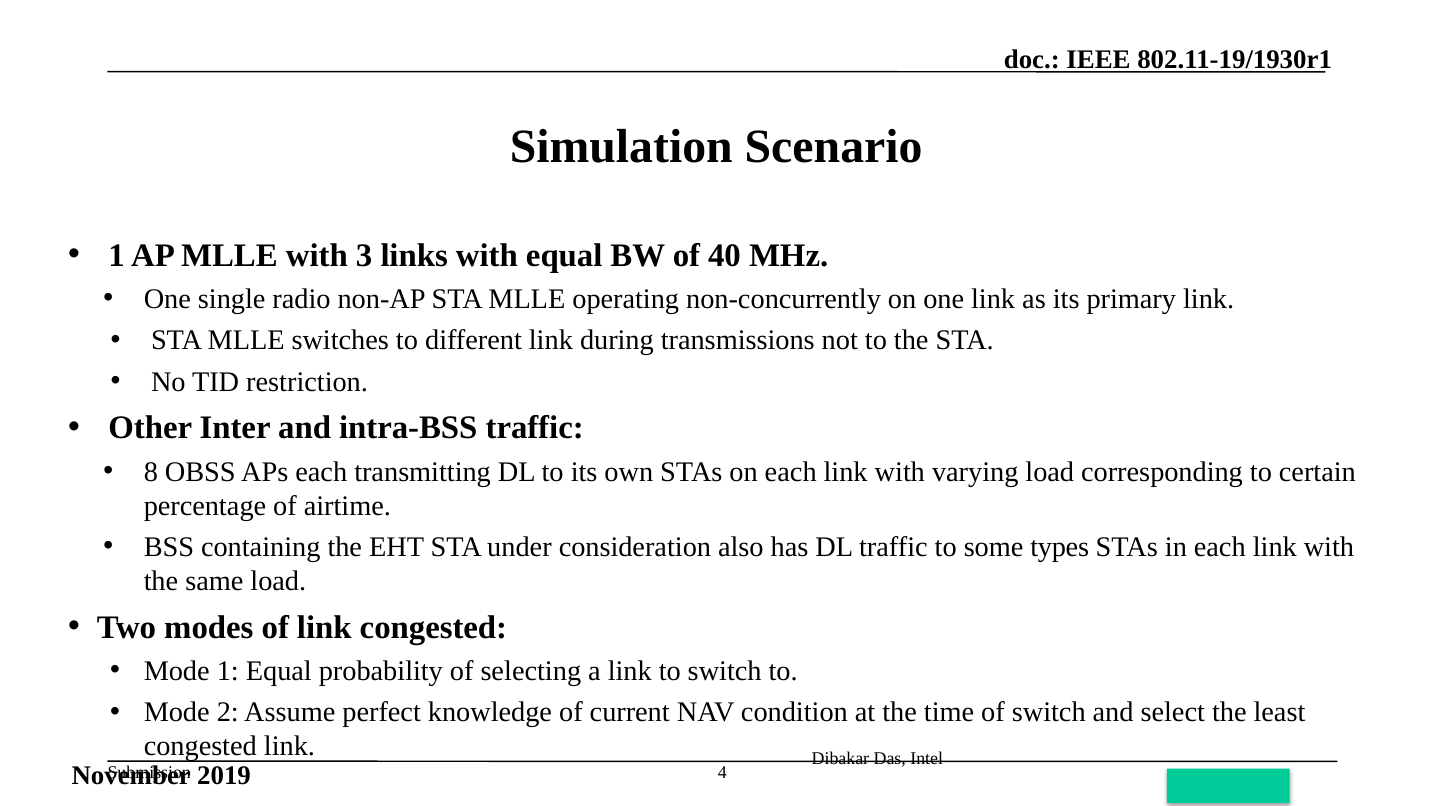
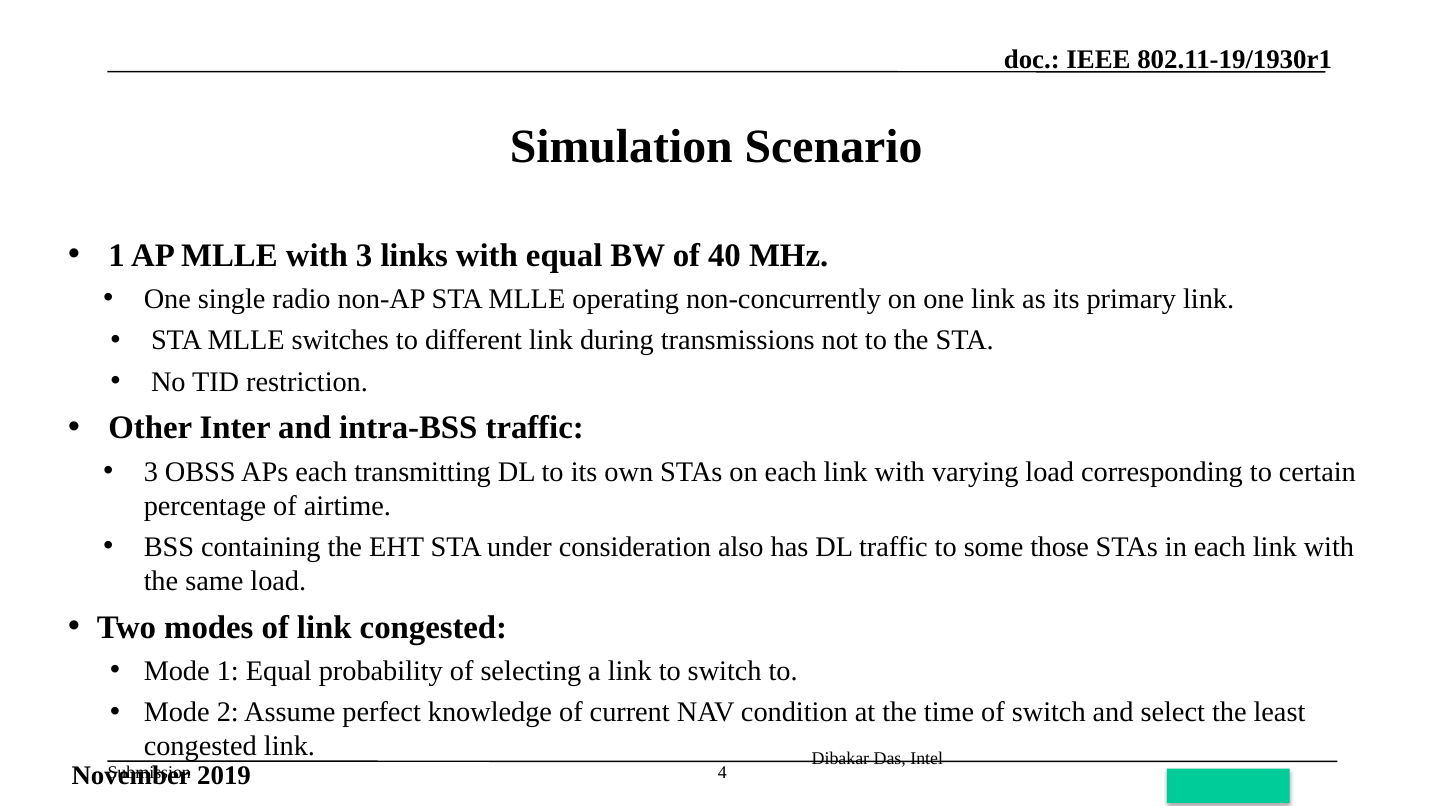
8 at (151, 472): 8 -> 3
types: types -> those
